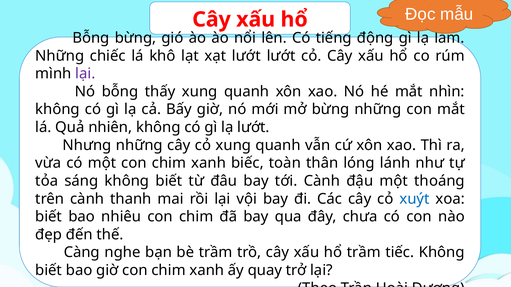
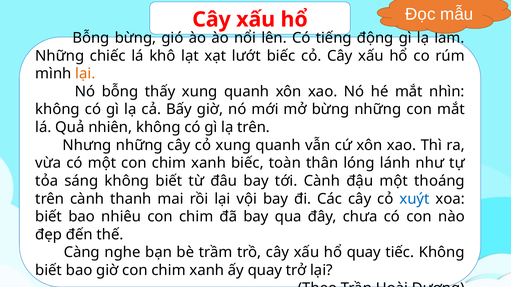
lướt lướt: lướt -> biếc
lại at (85, 74) colour: purple -> orange
lạ lướt: lướt -> trên
hổ trầm: trầm -> quay
